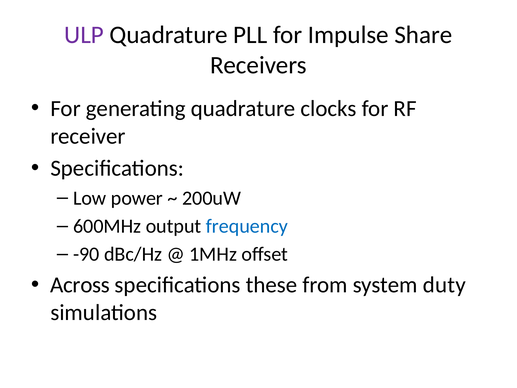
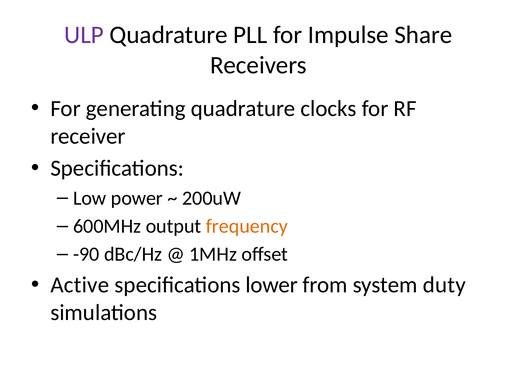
frequency colour: blue -> orange
Across: Across -> Active
these: these -> lower
